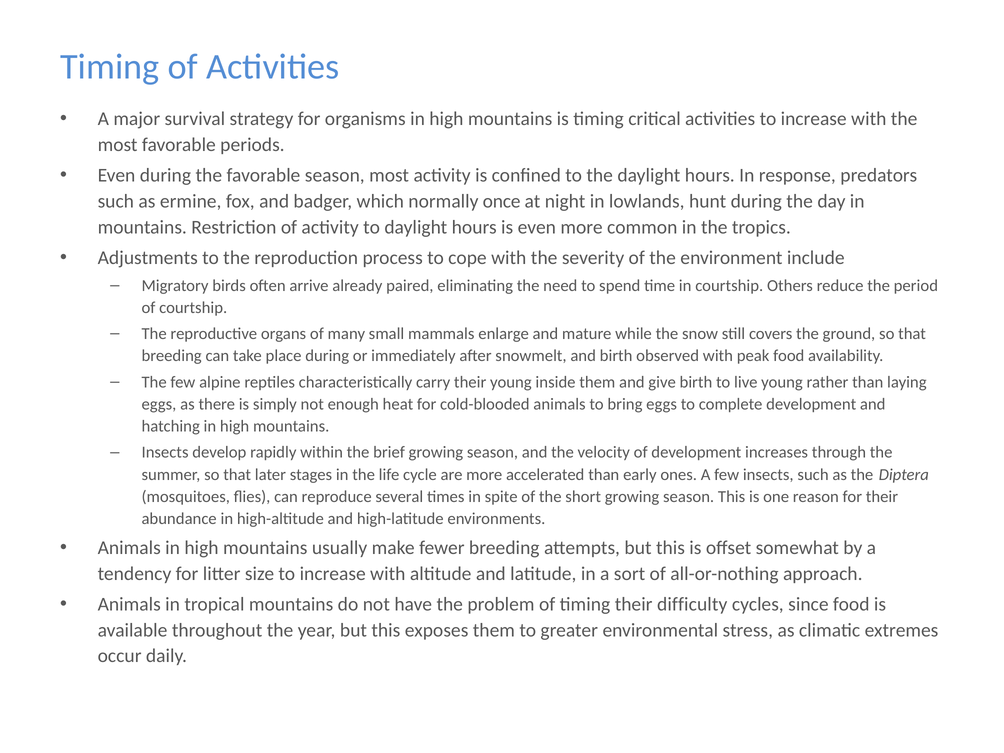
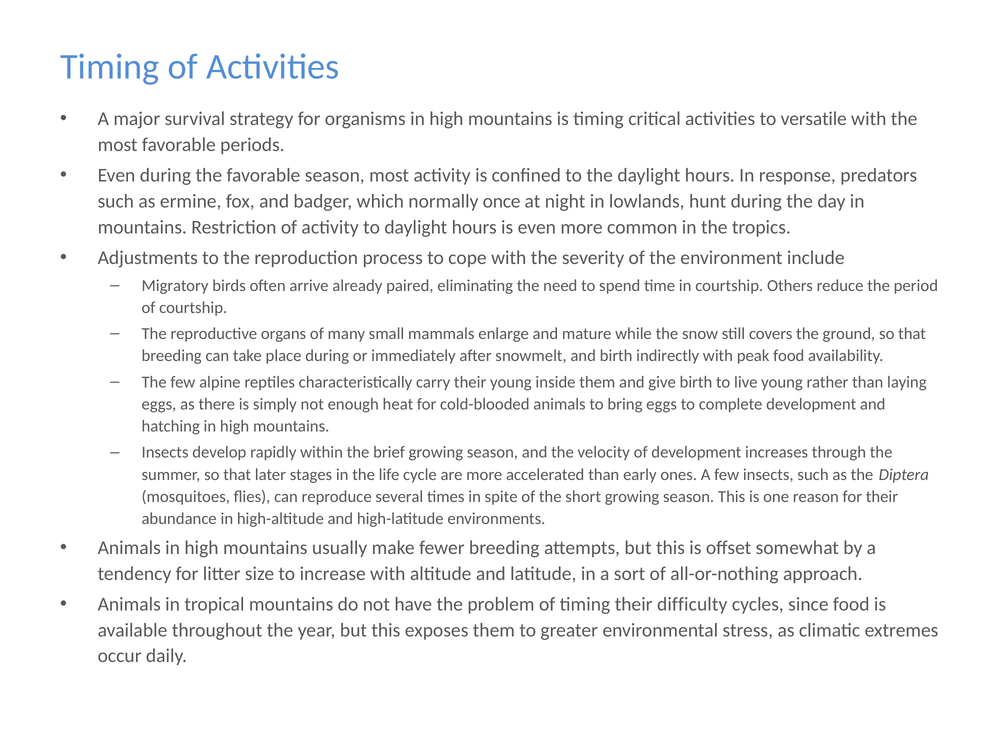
activities to increase: increase -> versatile
observed: observed -> indirectly
